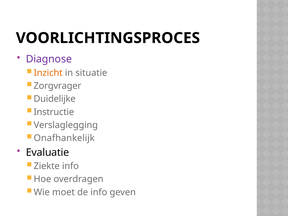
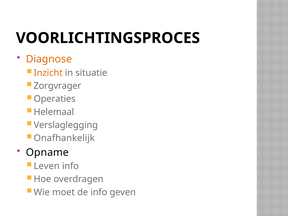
Diagnose colour: purple -> orange
Duidelijke: Duidelijke -> Operaties
Instructie: Instructie -> Helemaal
Evaluatie: Evaluatie -> Opname
Ziekte: Ziekte -> Leven
